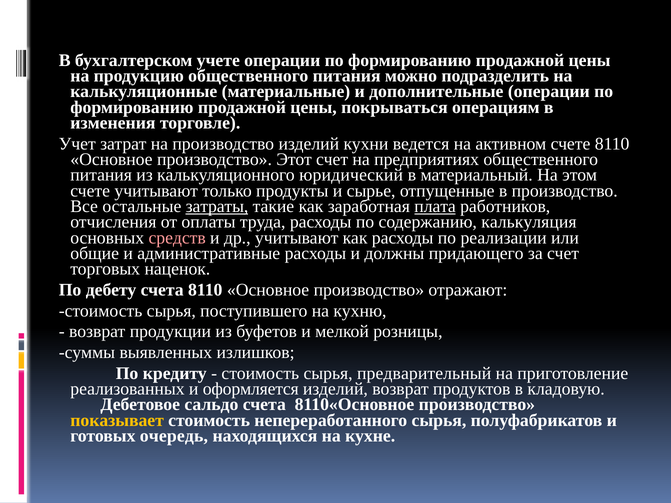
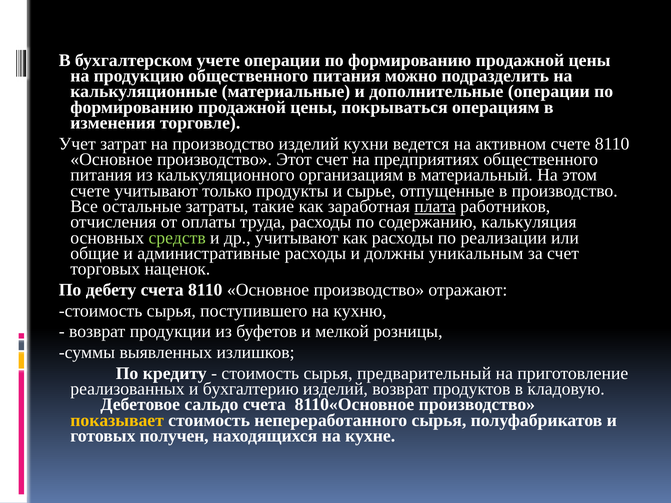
юридический: юридический -> организациям
затраты underline: present -> none
средств colour: pink -> light green
придающего: придающего -> уникальным
оформляется: оформляется -> бухгалтерию
очередь: очередь -> получен
